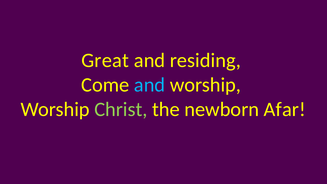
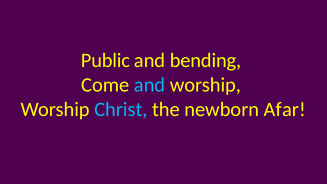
Great: Great -> Public
residing: residing -> bending
Christ colour: light green -> light blue
